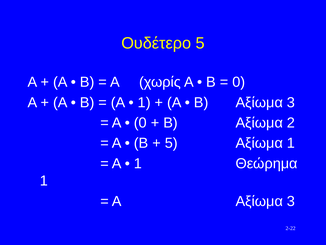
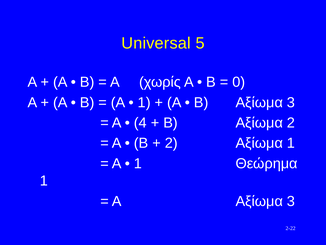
Ουδέτερο: Ουδέτερο -> Universal
0 at (140, 123): 0 -> 4
5 at (171, 143): 5 -> 2
